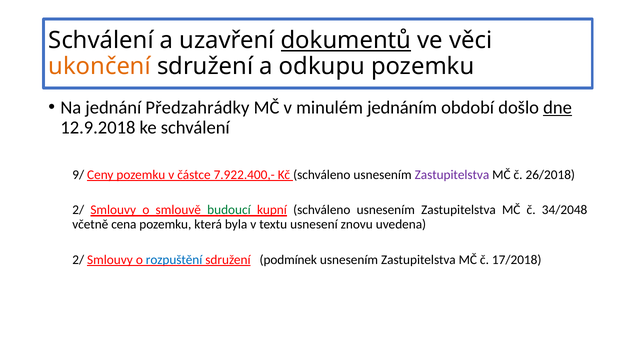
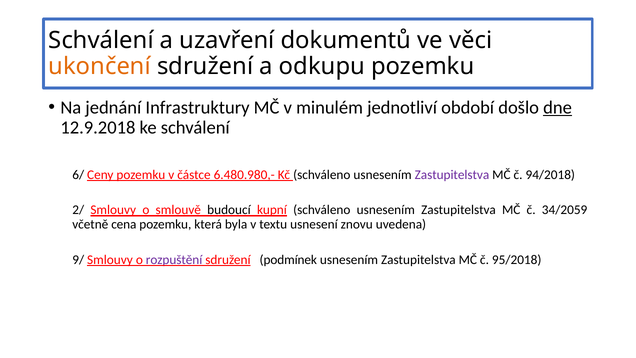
dokumentů underline: present -> none
Předzahrádky: Předzahrádky -> Infrastruktury
jednáním: jednáním -> jednotliví
9/: 9/ -> 6/
7.922.400,-: 7.922.400,- -> 6.480.980,-
26/2018: 26/2018 -> 94/2018
budoucí colour: green -> black
34/2048: 34/2048 -> 34/2059
2/ at (78, 259): 2/ -> 9/
rozpuštění colour: blue -> purple
17/2018: 17/2018 -> 95/2018
